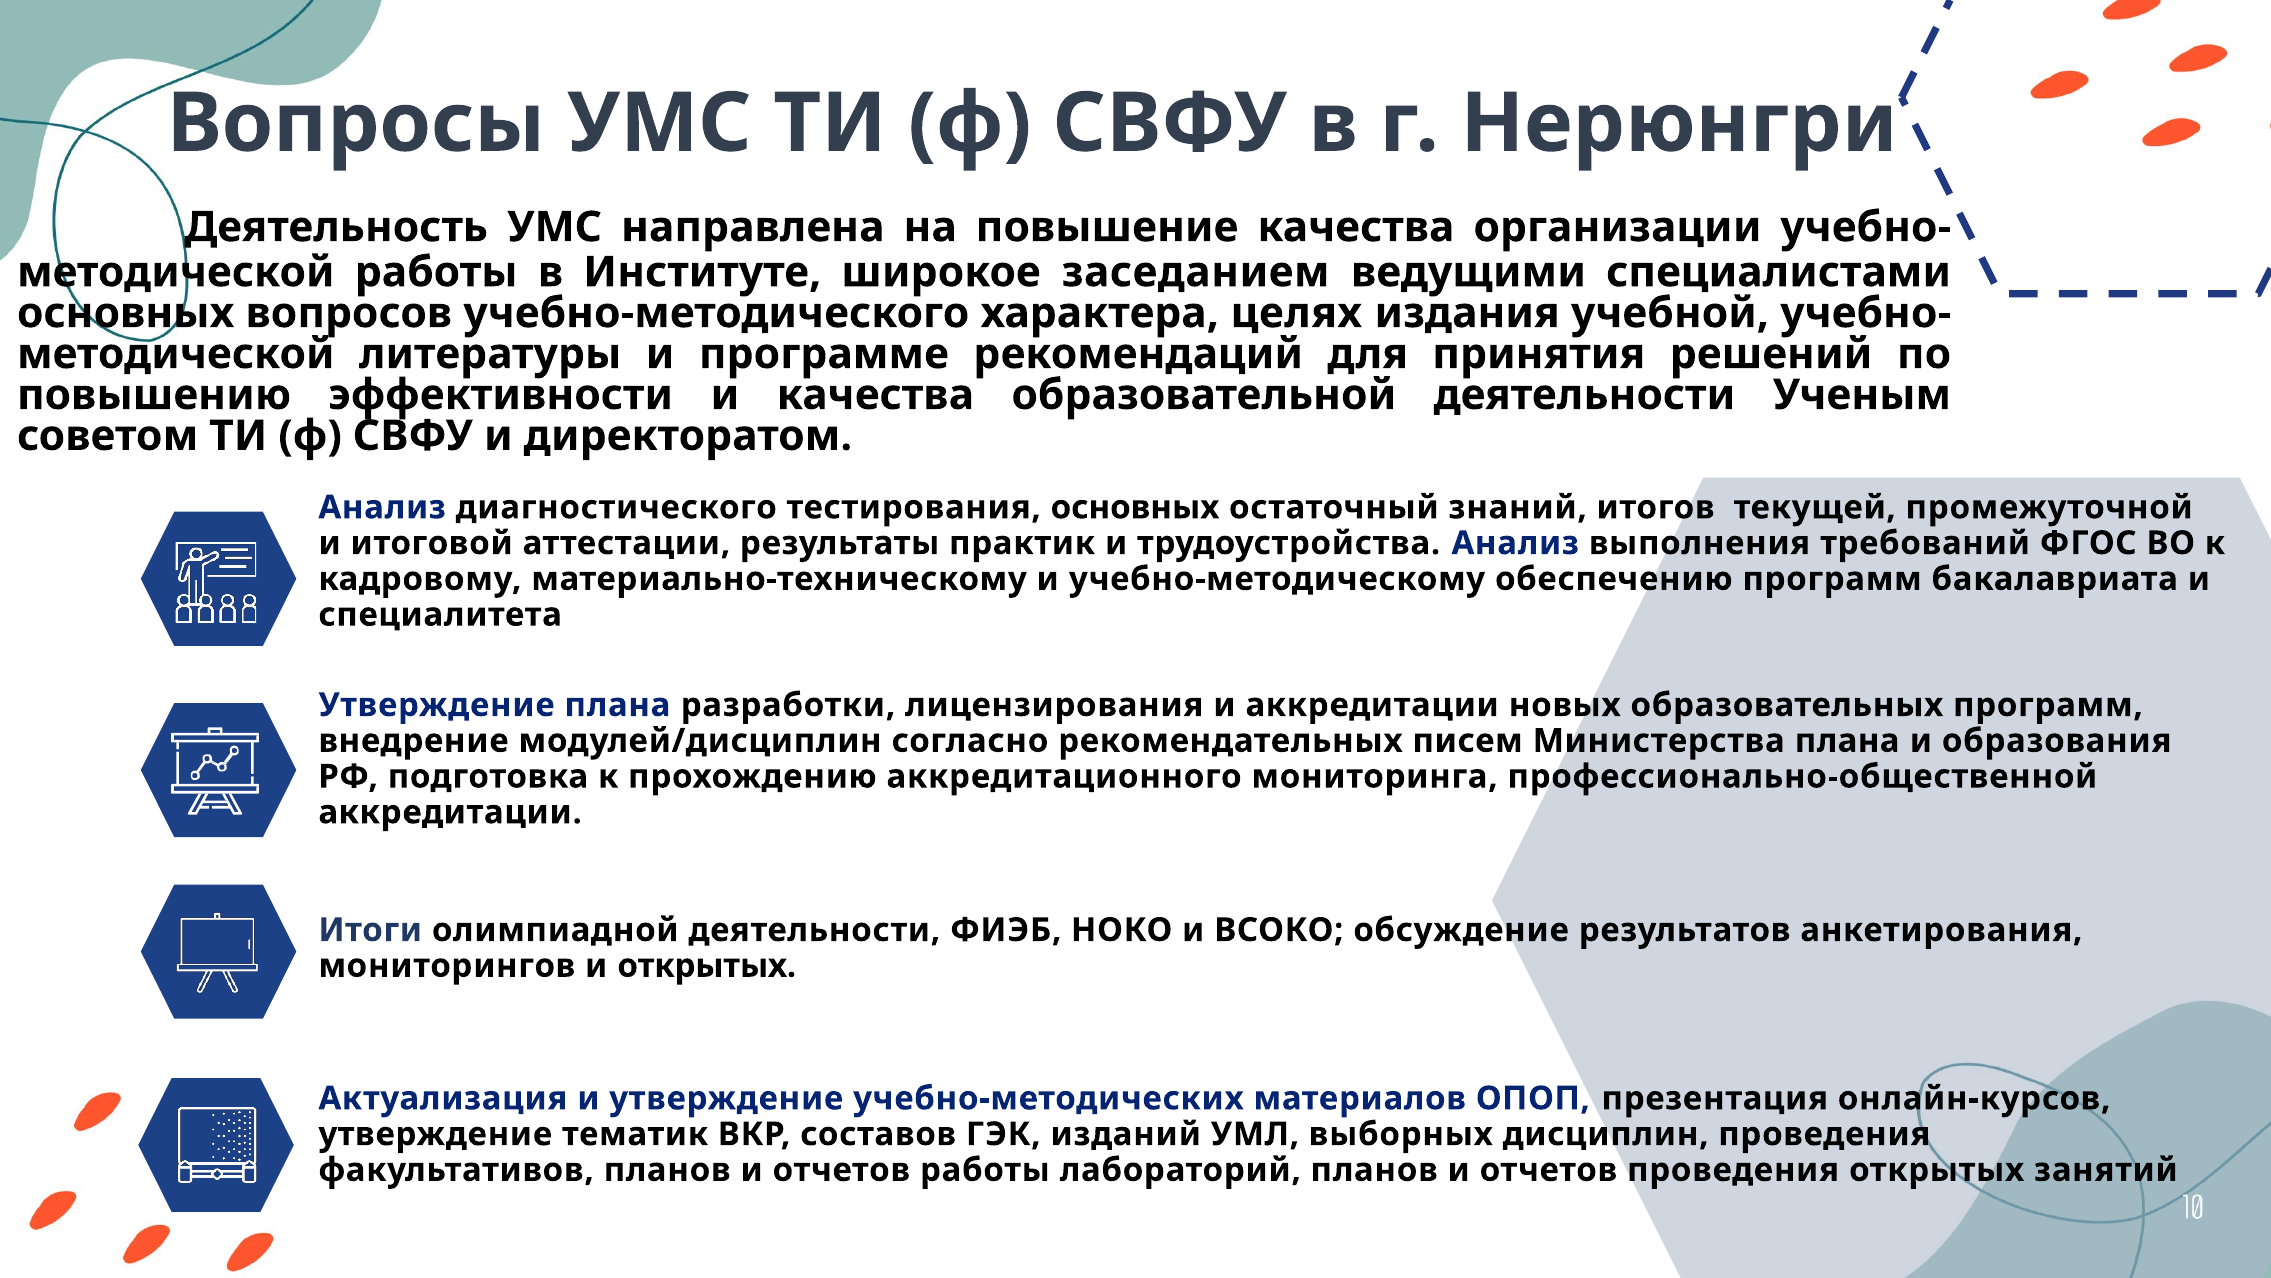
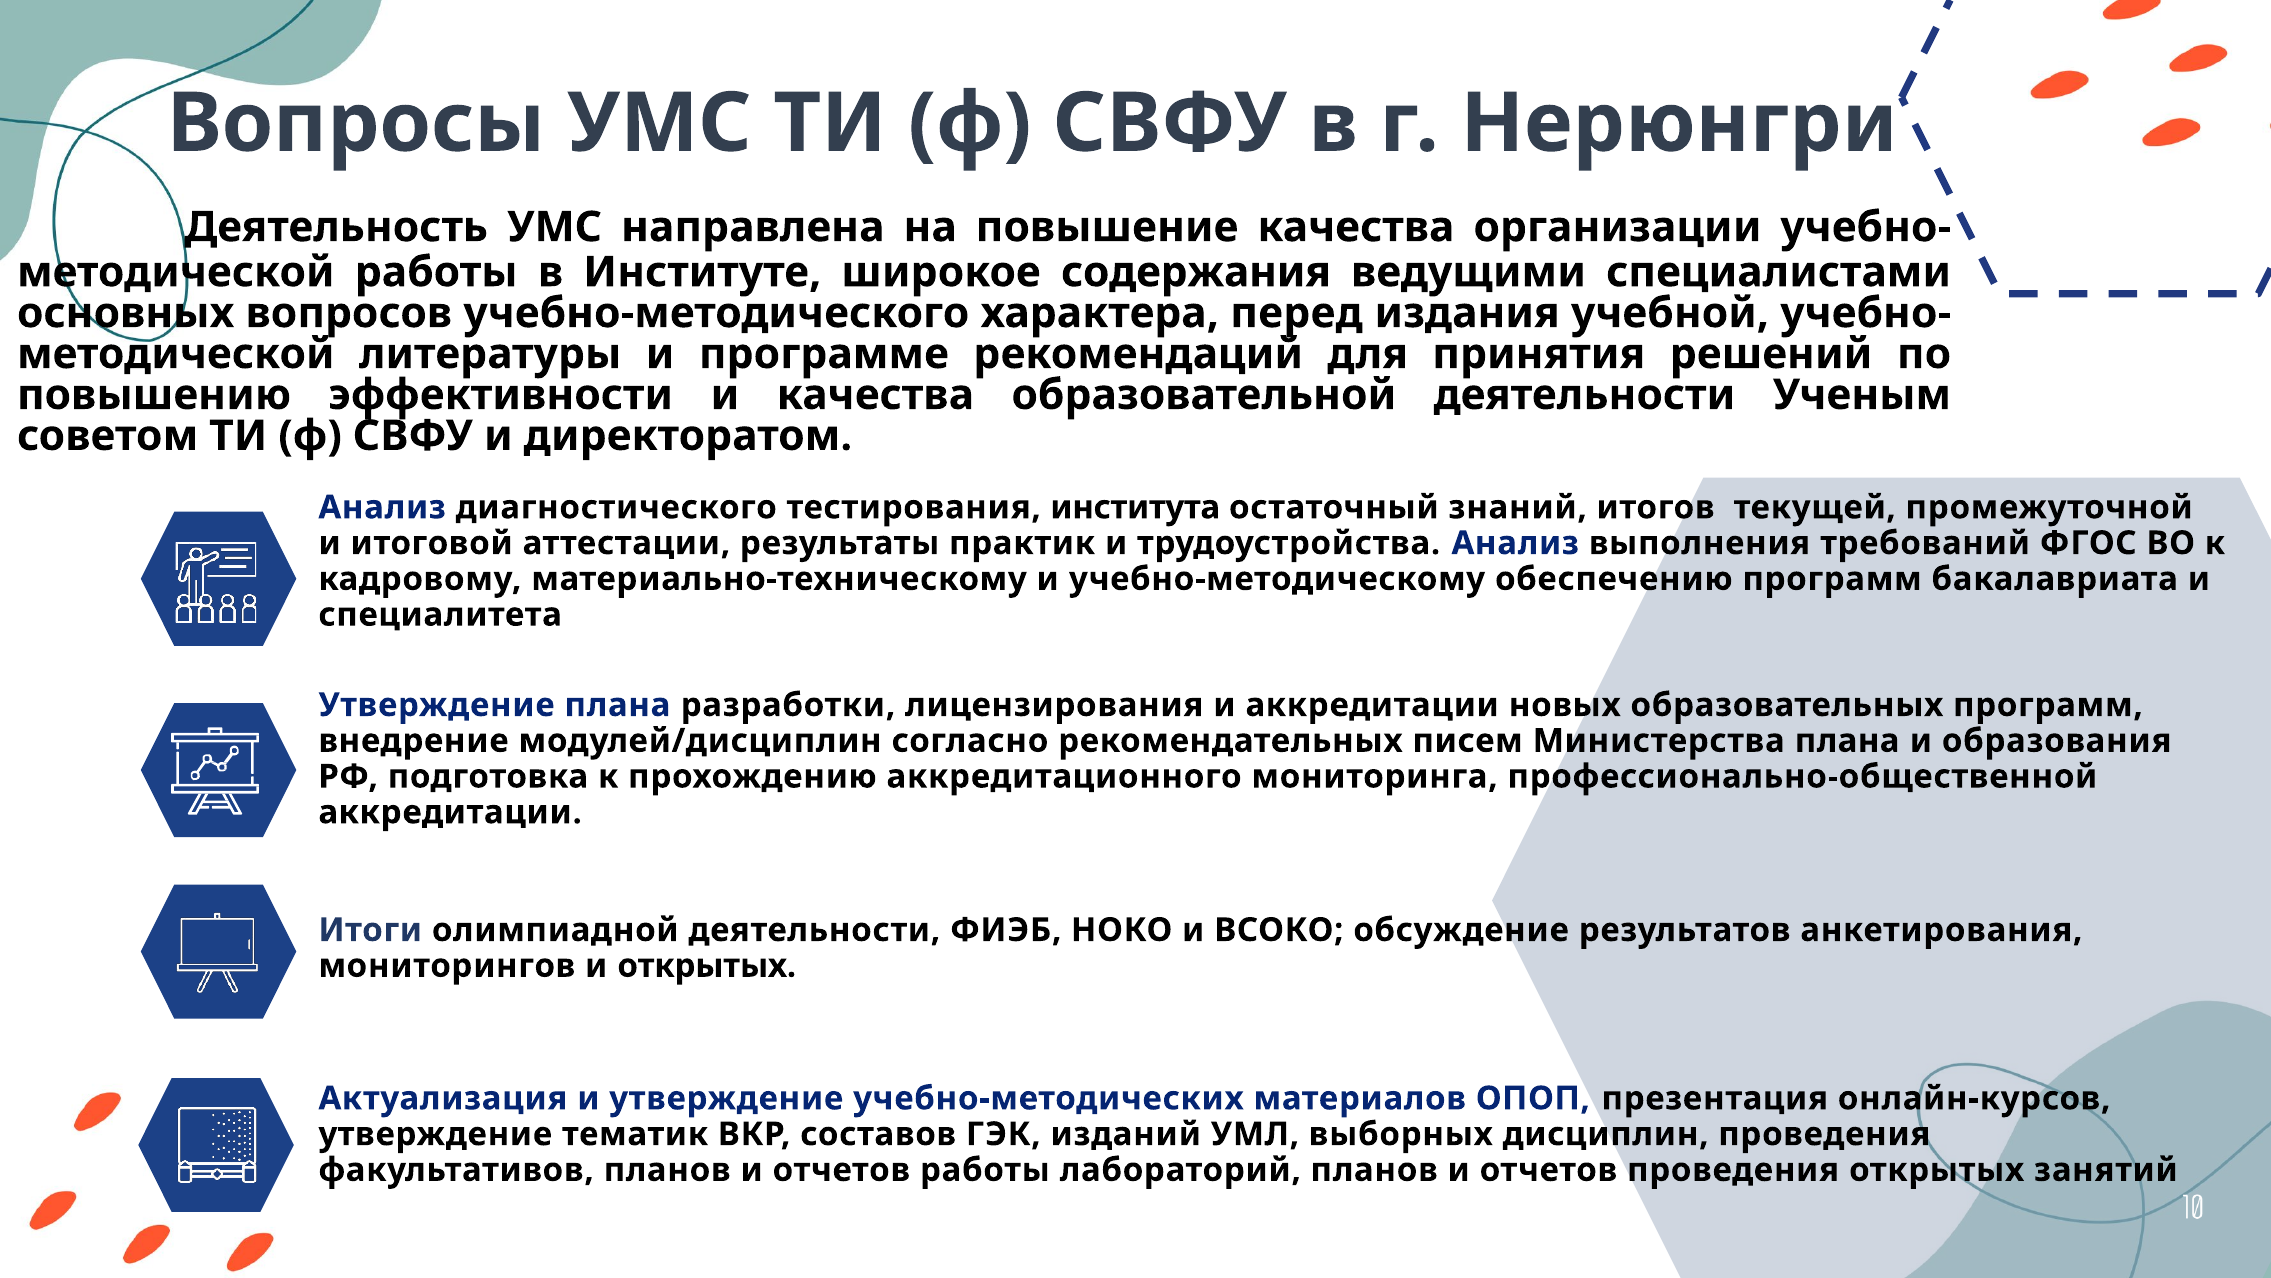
заседанием: заседанием -> содержания
целях: целях -> перед
тестирования основных: основных -> института
